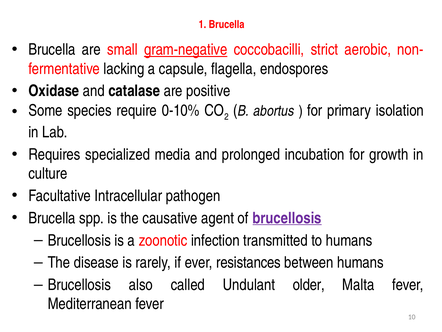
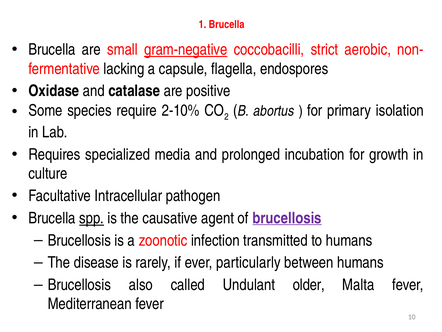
0-10%: 0-10% -> 2-10%
spp underline: none -> present
resistances: resistances -> particularly
